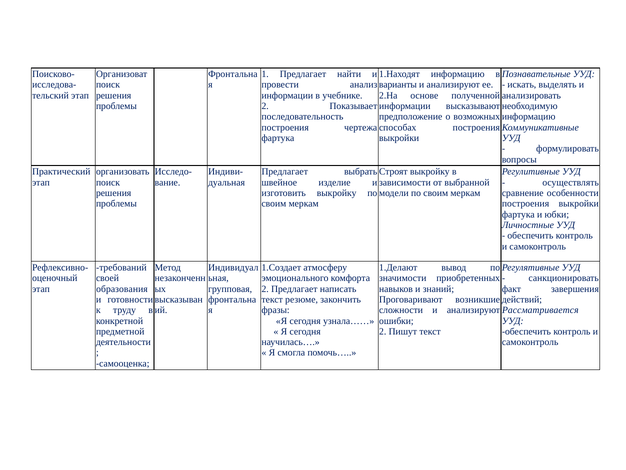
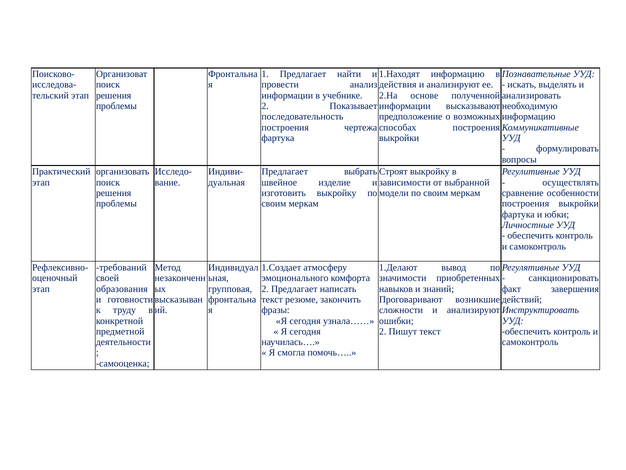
варианты: варианты -> действия
Рассматривается: Рассматривается -> Инструктировать
